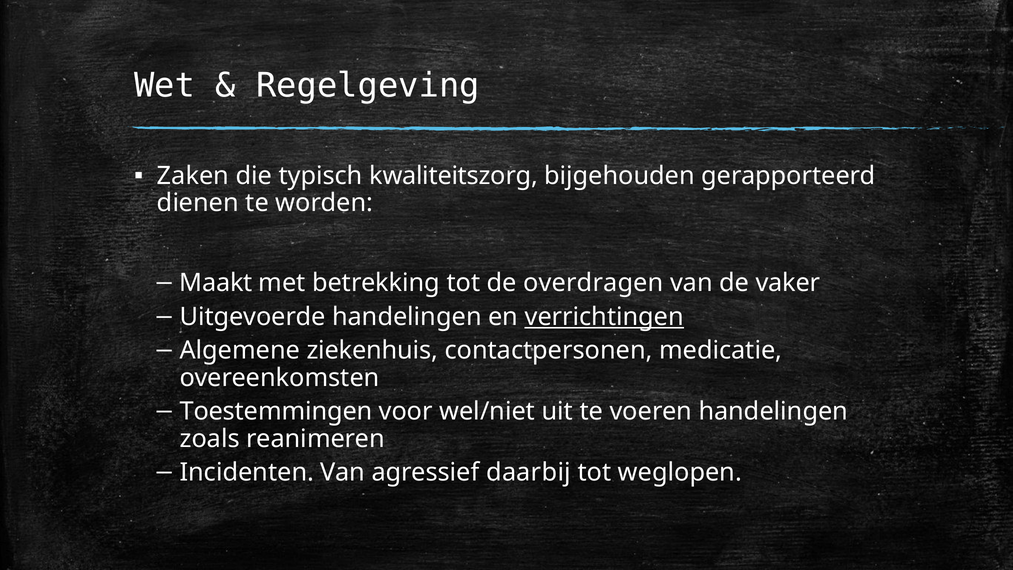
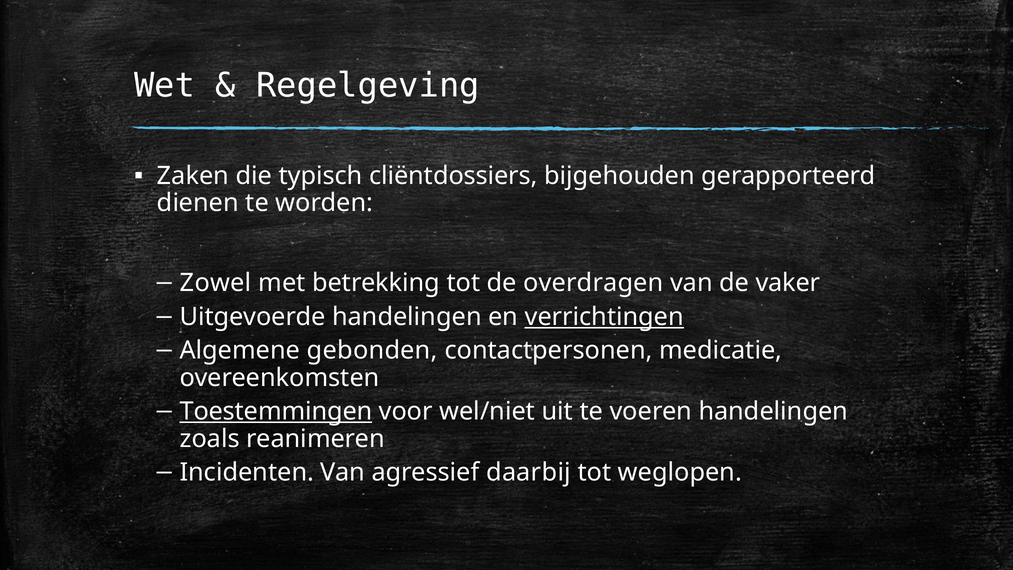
kwaliteitszorg: kwaliteitszorg -> cliëntdossiers
Maakt: Maakt -> Zowel
ziekenhuis: ziekenhuis -> gebonden
Toestemmingen underline: none -> present
